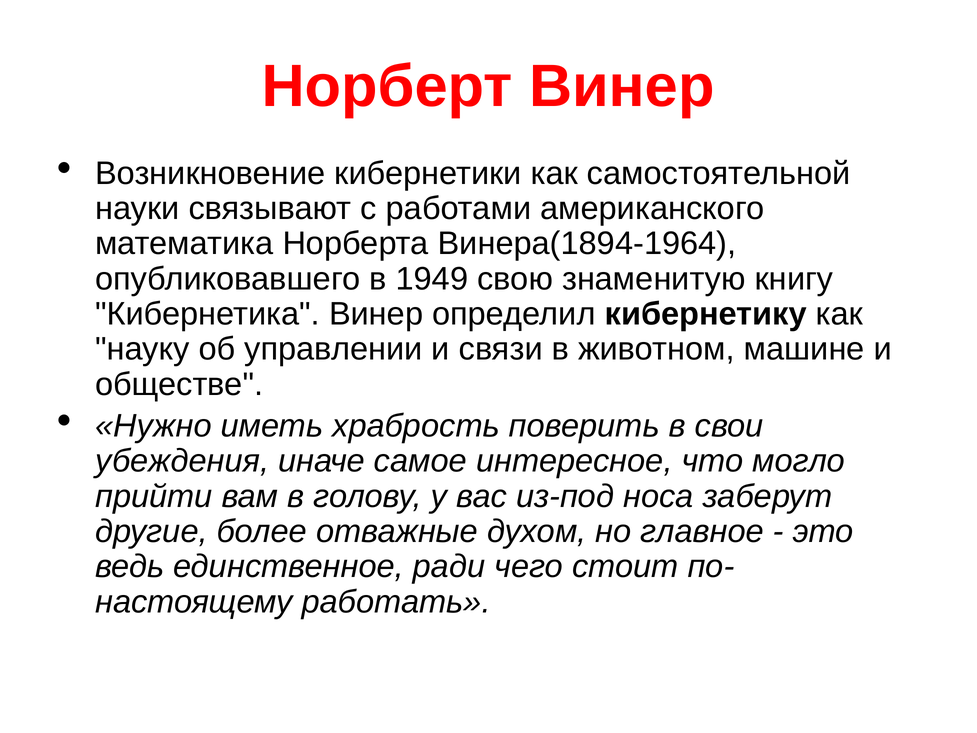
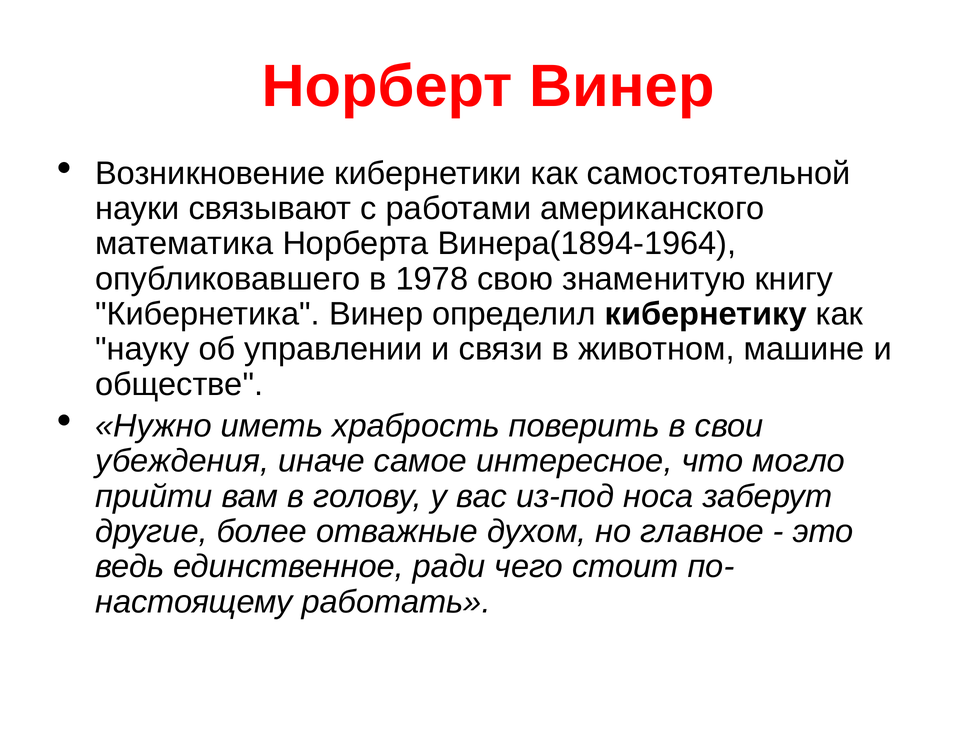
1949: 1949 -> 1978
